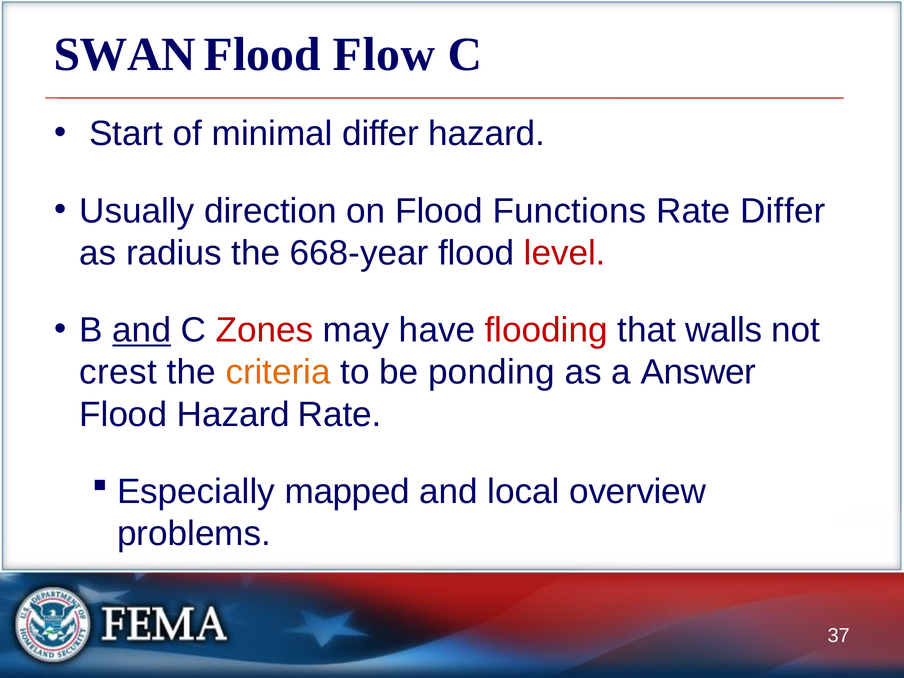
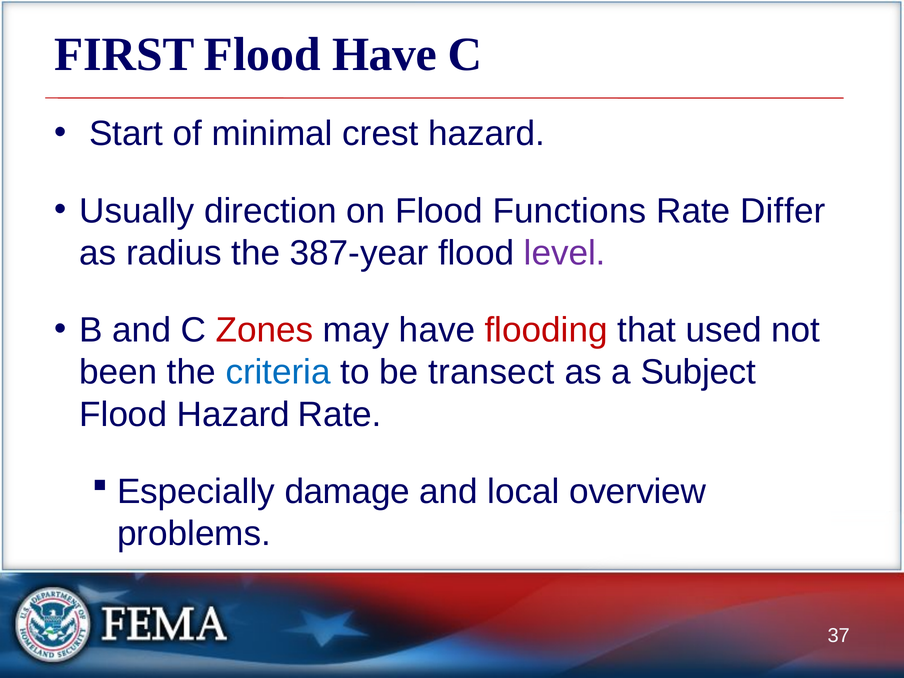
SWAN: SWAN -> FIRST
Flood Flow: Flow -> Have
minimal differ: differ -> crest
668-year: 668-year -> 387-year
level colour: red -> purple
and at (142, 330) underline: present -> none
walls: walls -> used
crest: crest -> been
criteria colour: orange -> blue
ponding: ponding -> transect
Answer: Answer -> Subject
mapped: mapped -> damage
